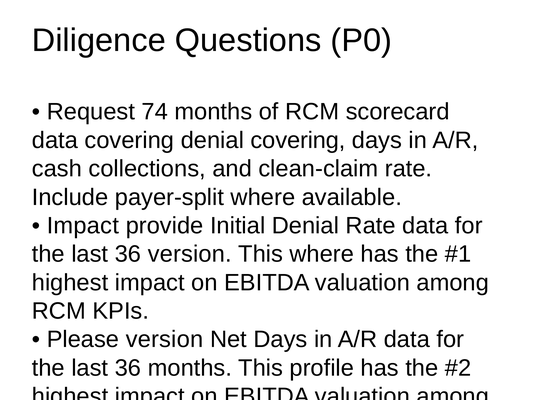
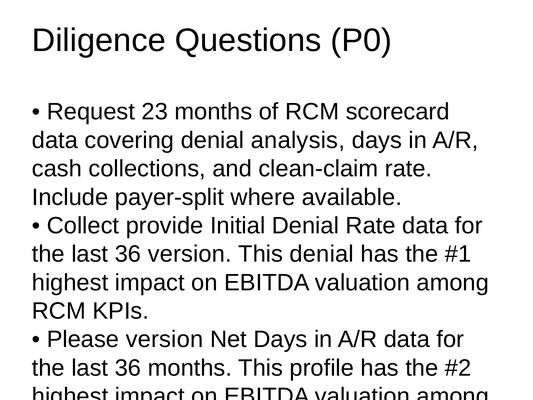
74: 74 -> 23
denial covering: covering -> analysis
Impact at (83, 226): Impact -> Collect
This where: where -> denial
